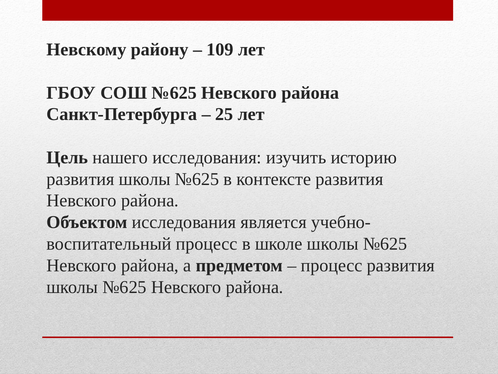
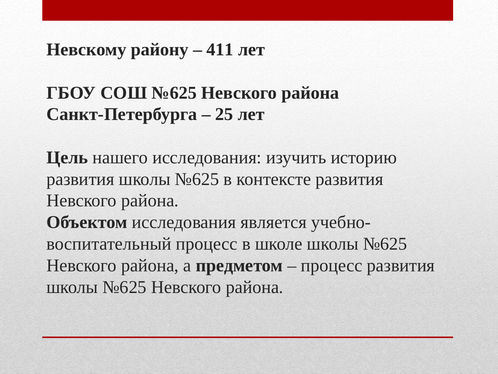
109: 109 -> 411
